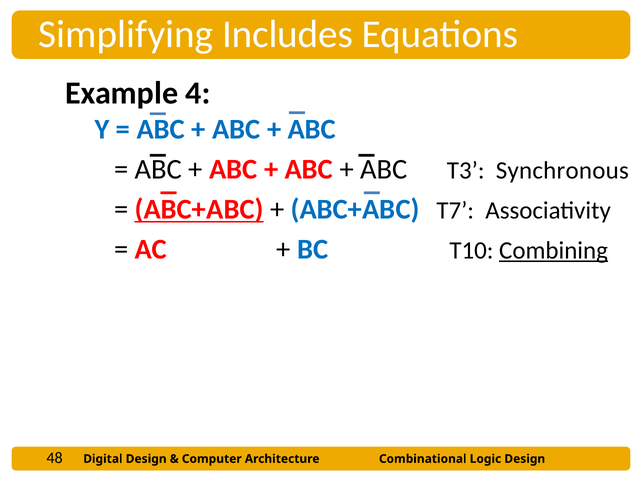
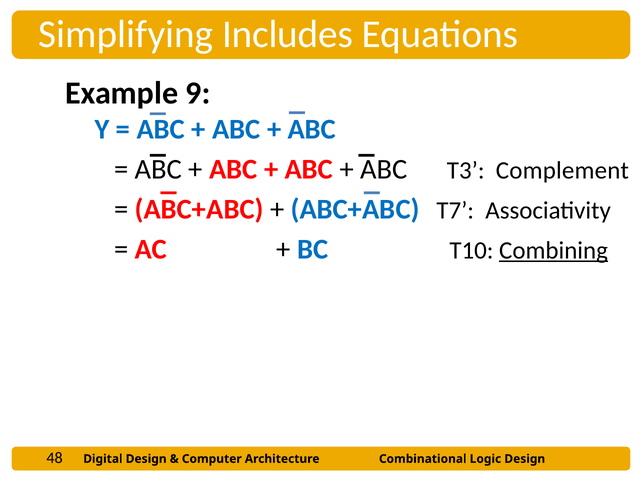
4: 4 -> 9
Synchronous: Synchronous -> Complement
ABC+ABC at (199, 209) underline: present -> none
